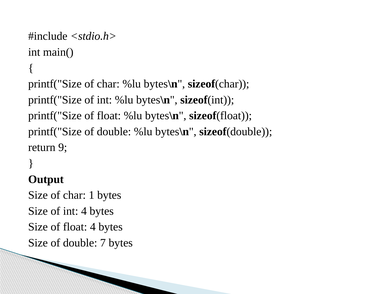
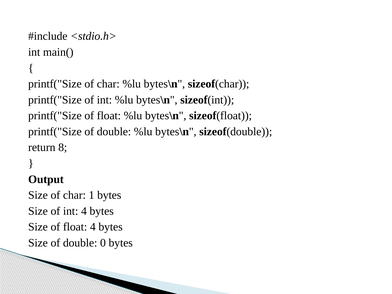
9: 9 -> 8
7: 7 -> 0
